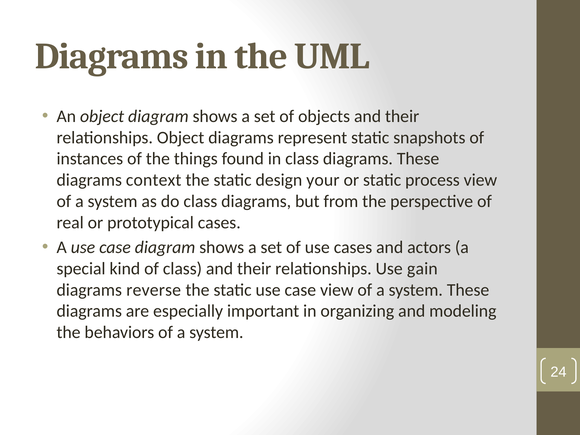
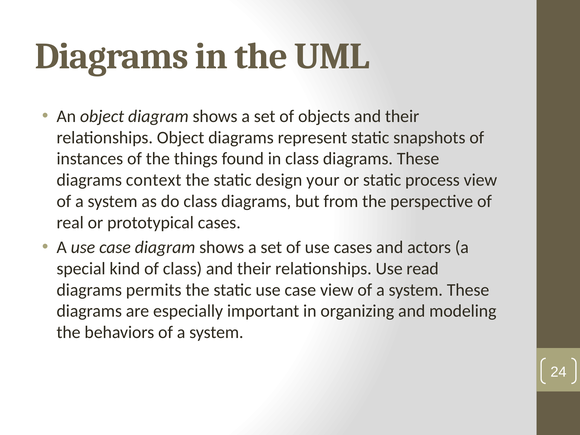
gain: gain -> read
reverse: reverse -> permits
